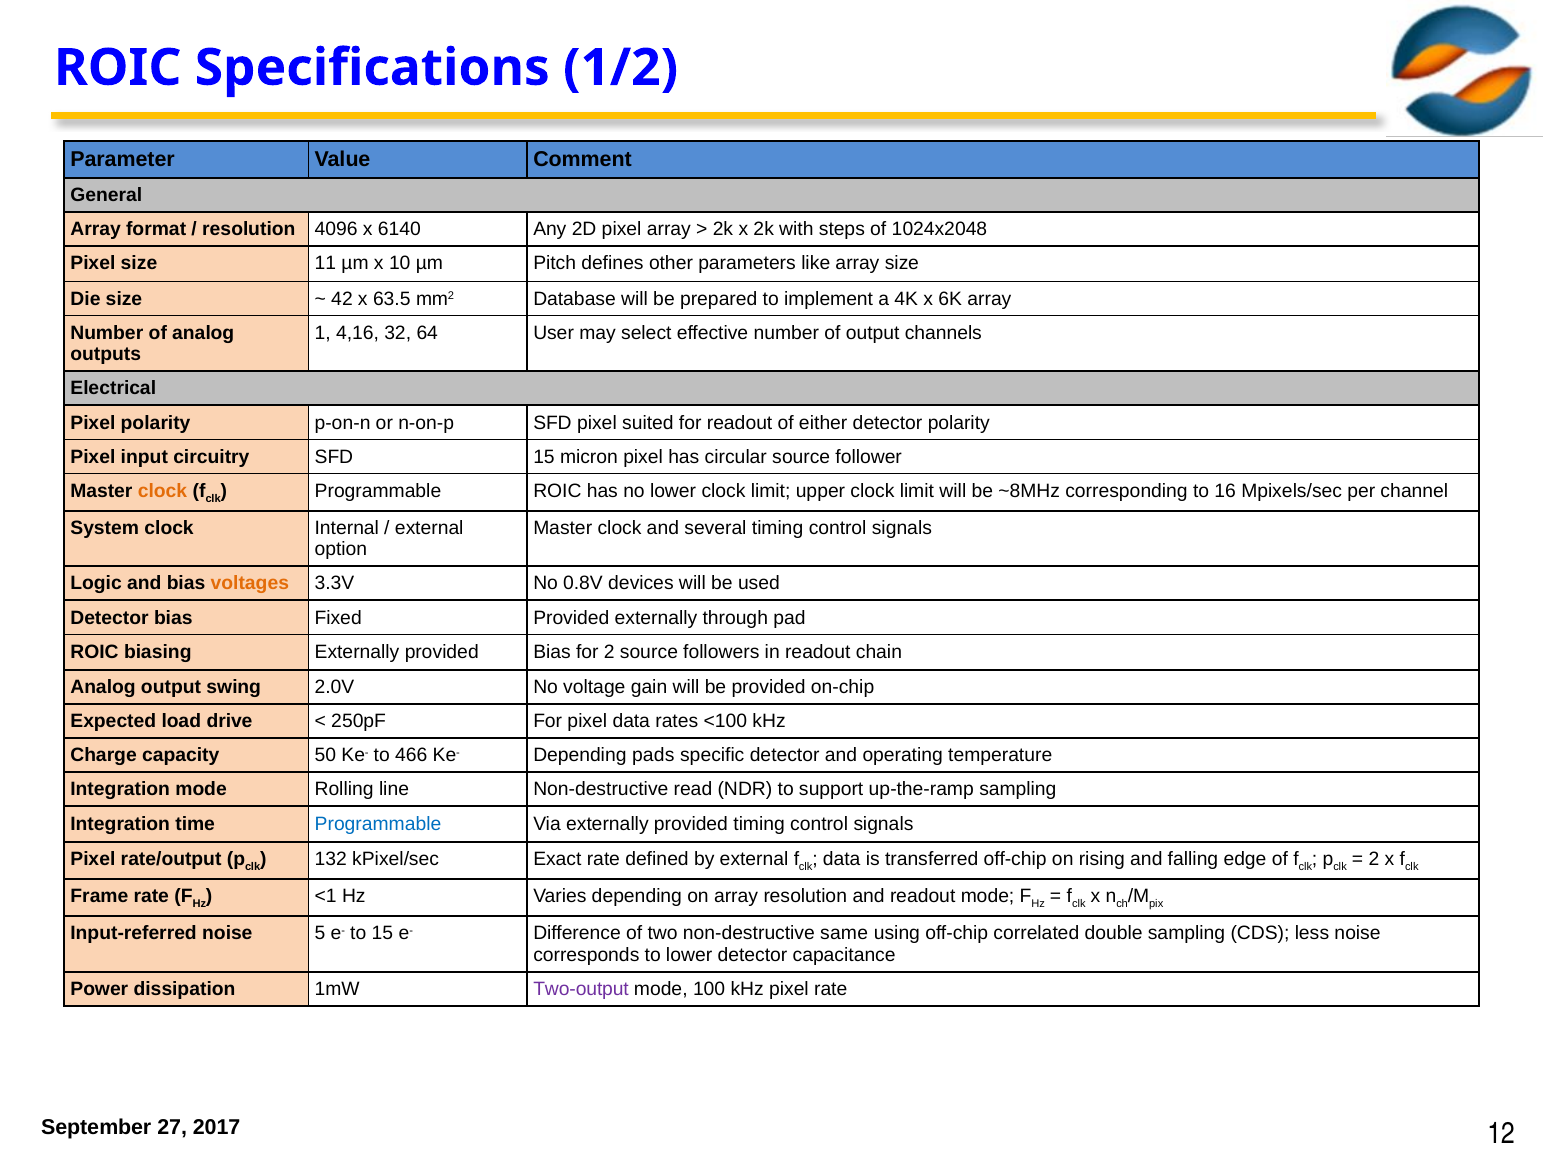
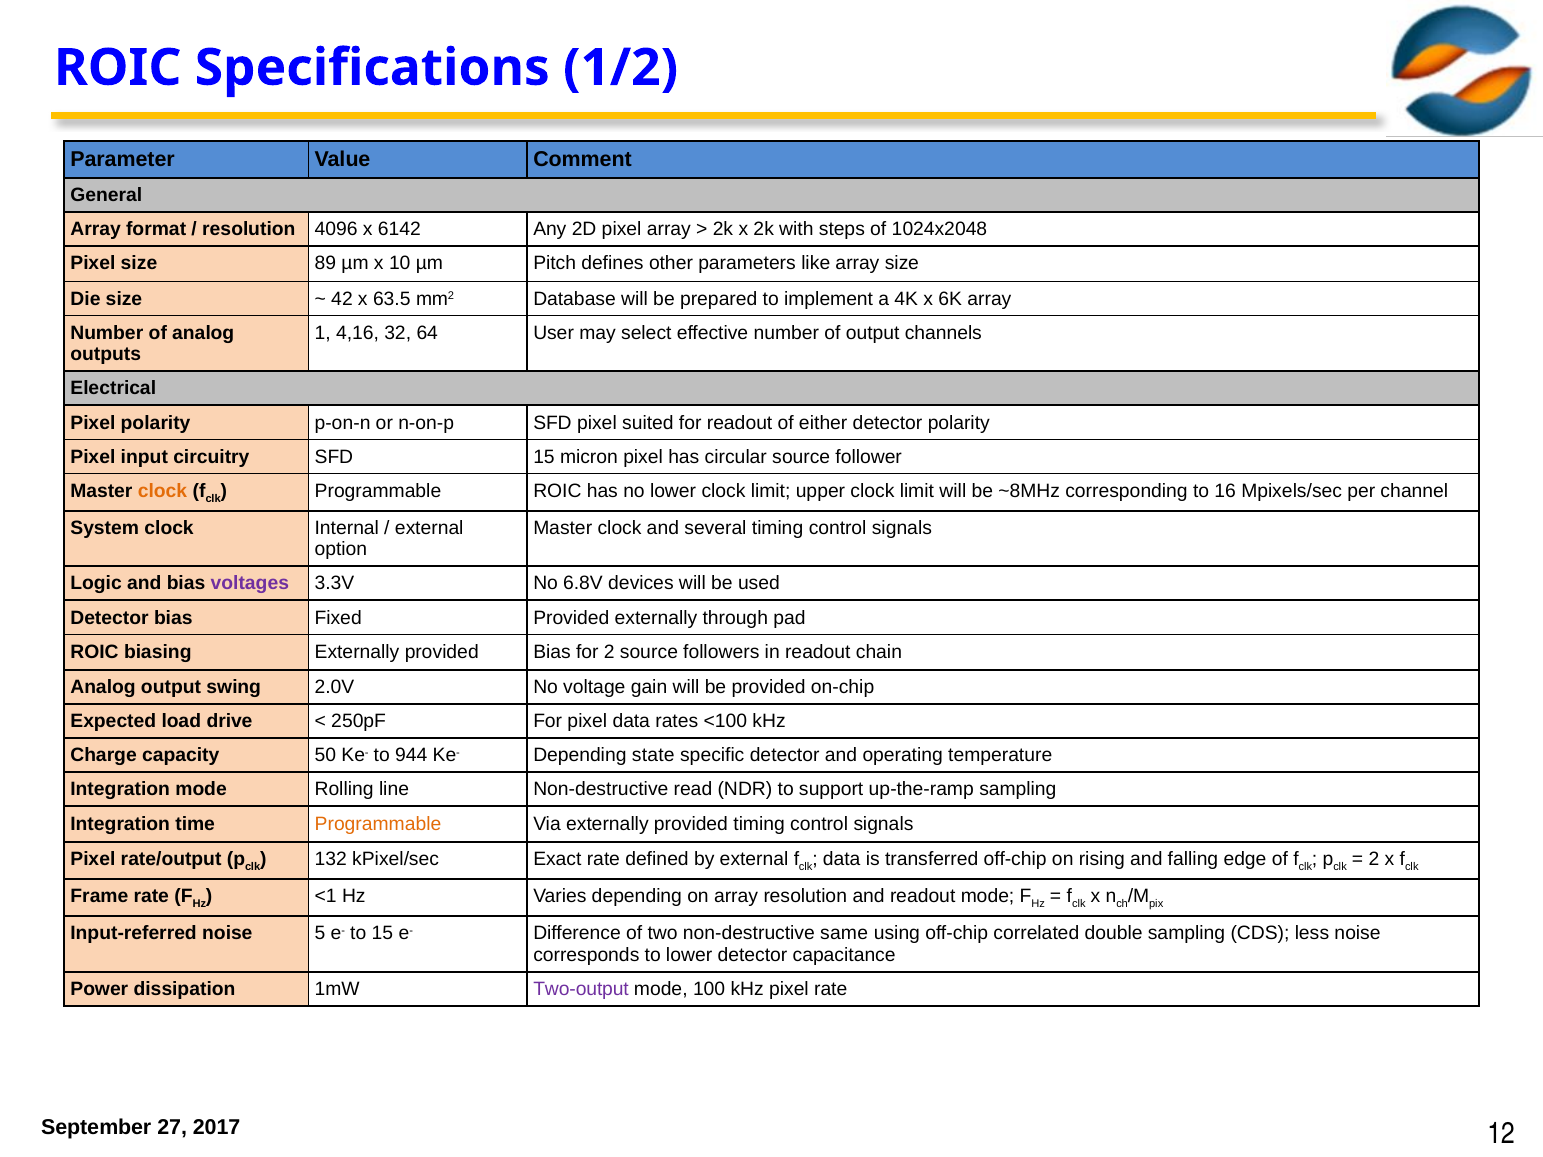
6140: 6140 -> 6142
11: 11 -> 89
voltages colour: orange -> purple
0.8V: 0.8V -> 6.8V
466: 466 -> 944
pads: pads -> state
Programmable at (378, 824) colour: blue -> orange
